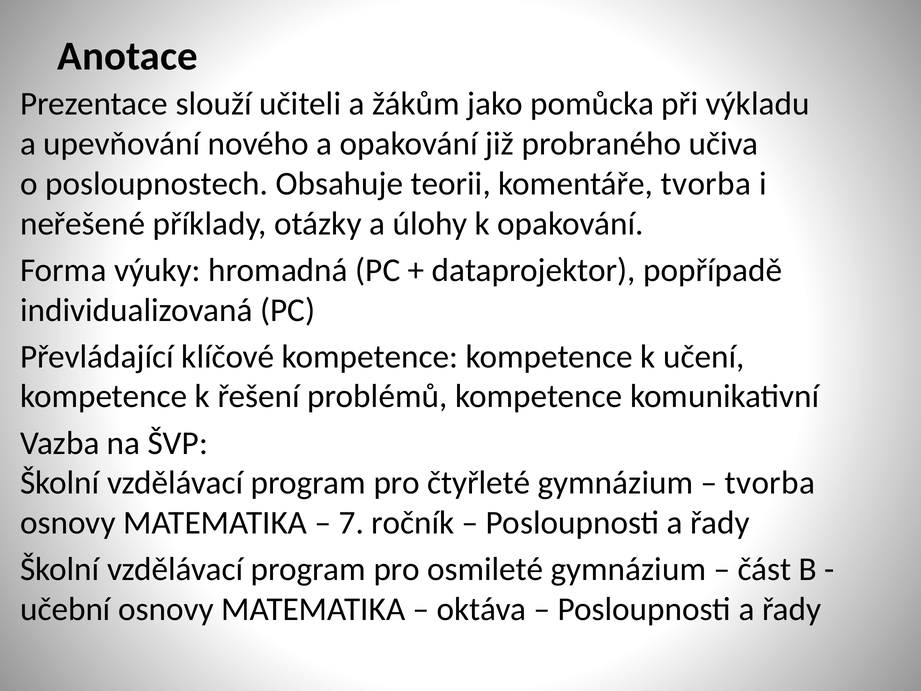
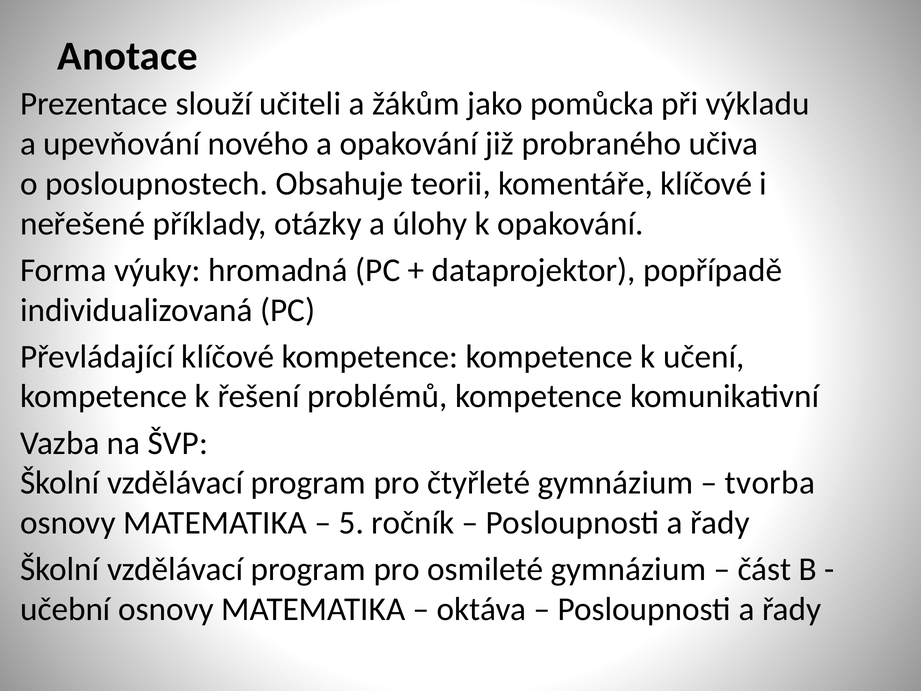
komentáře tvorba: tvorba -> klíčové
7: 7 -> 5
